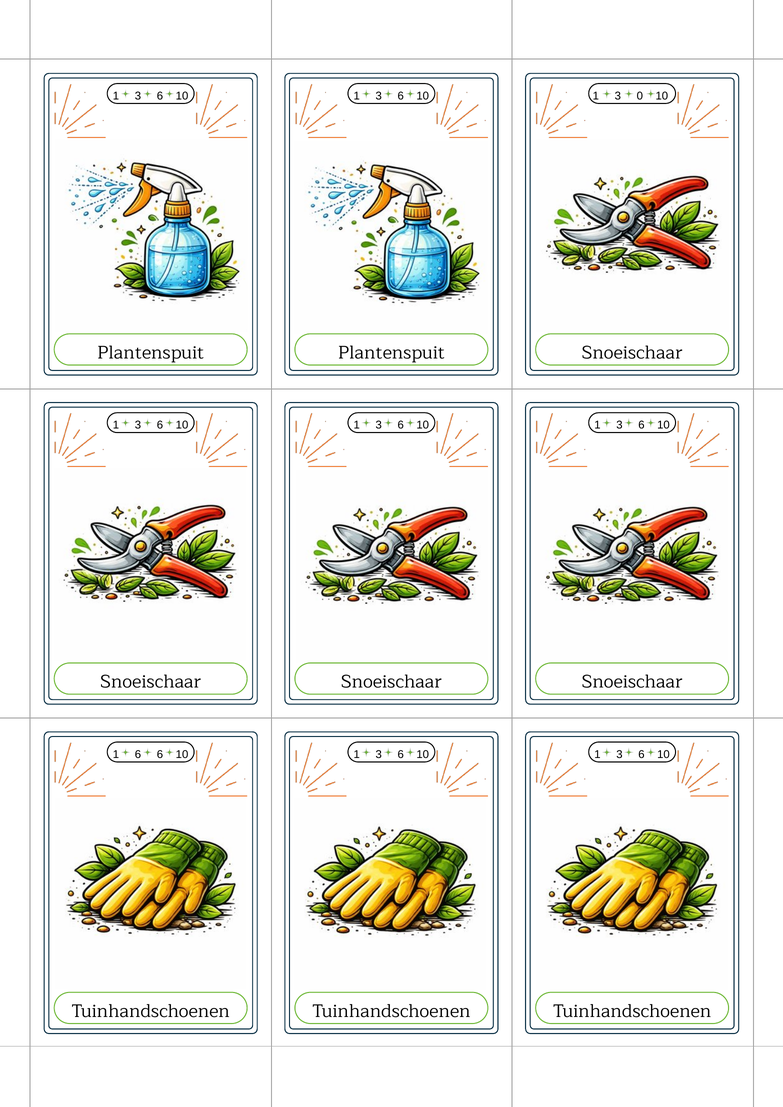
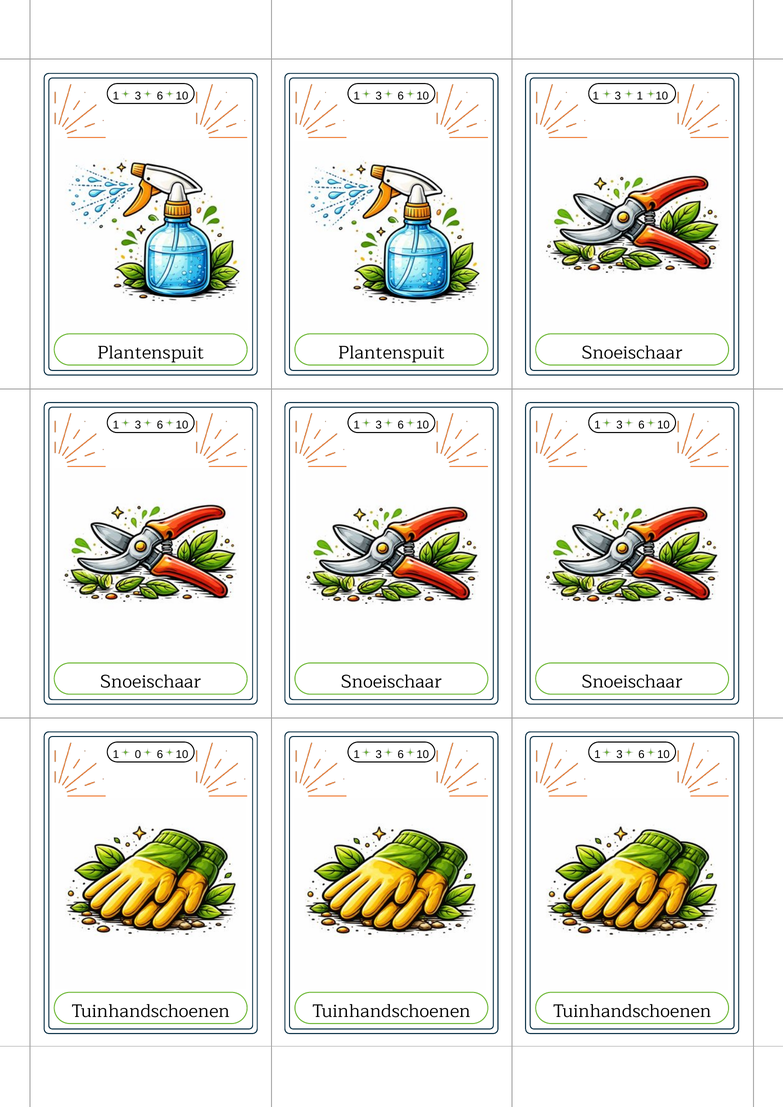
3 0: 0 -> 1
1 6: 6 -> 0
